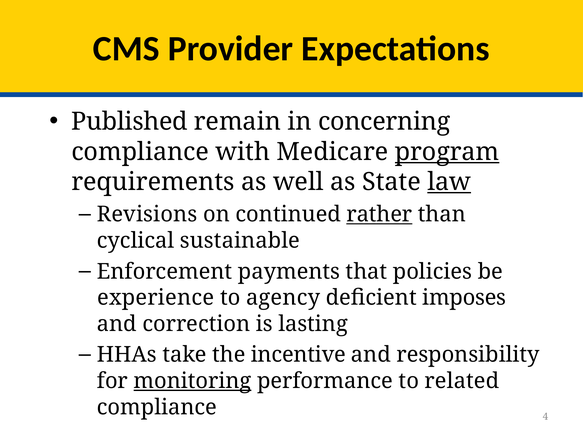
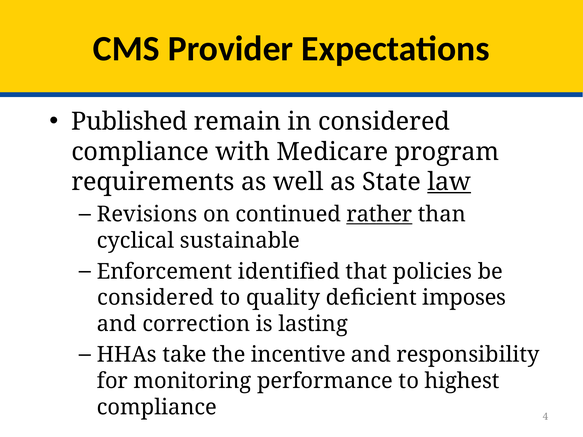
in concerning: concerning -> considered
program underline: present -> none
payments: payments -> identified
experience at (156, 298): experience -> considered
agency: agency -> quality
monitoring underline: present -> none
related: related -> highest
